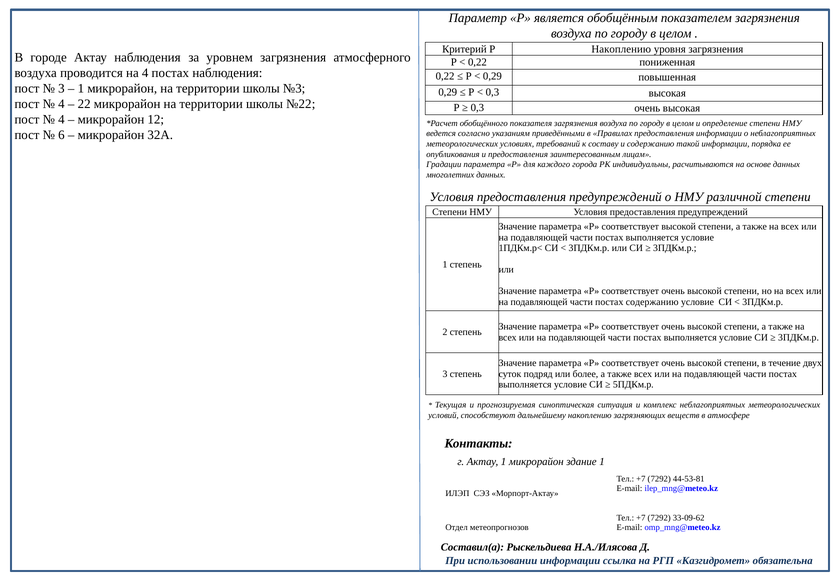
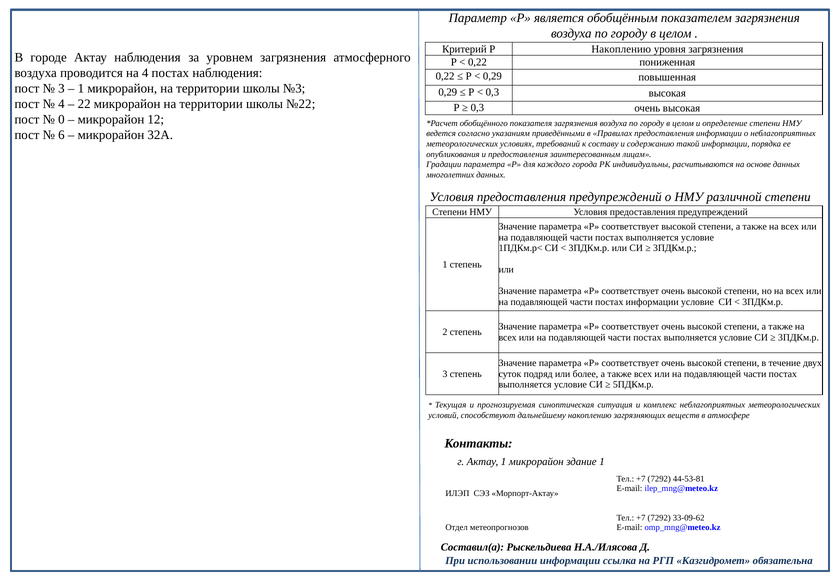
4 at (61, 119): 4 -> 0
постах содержанию: содержанию -> информации
